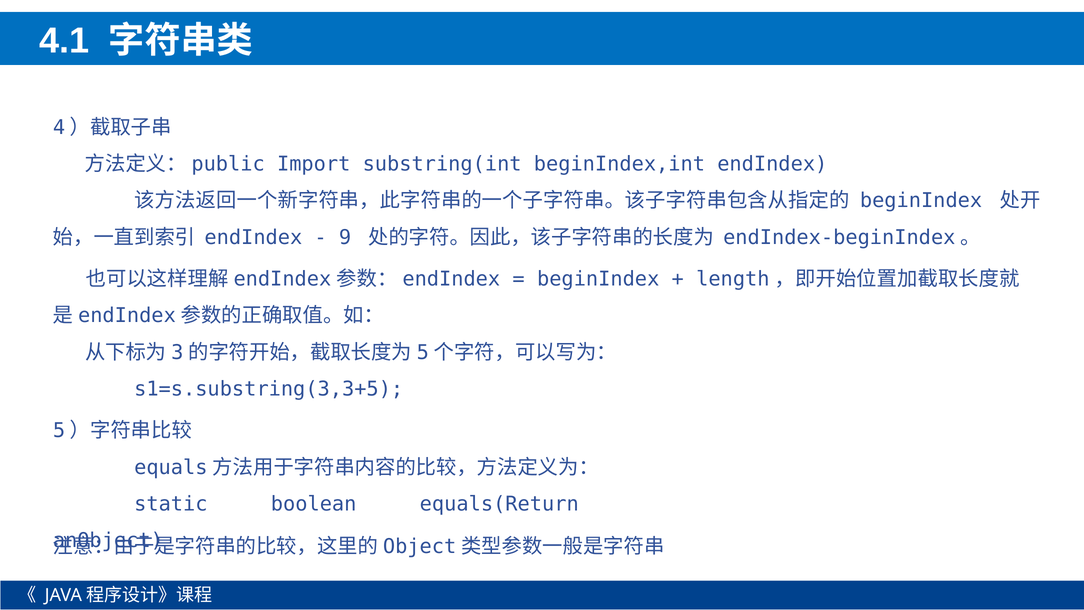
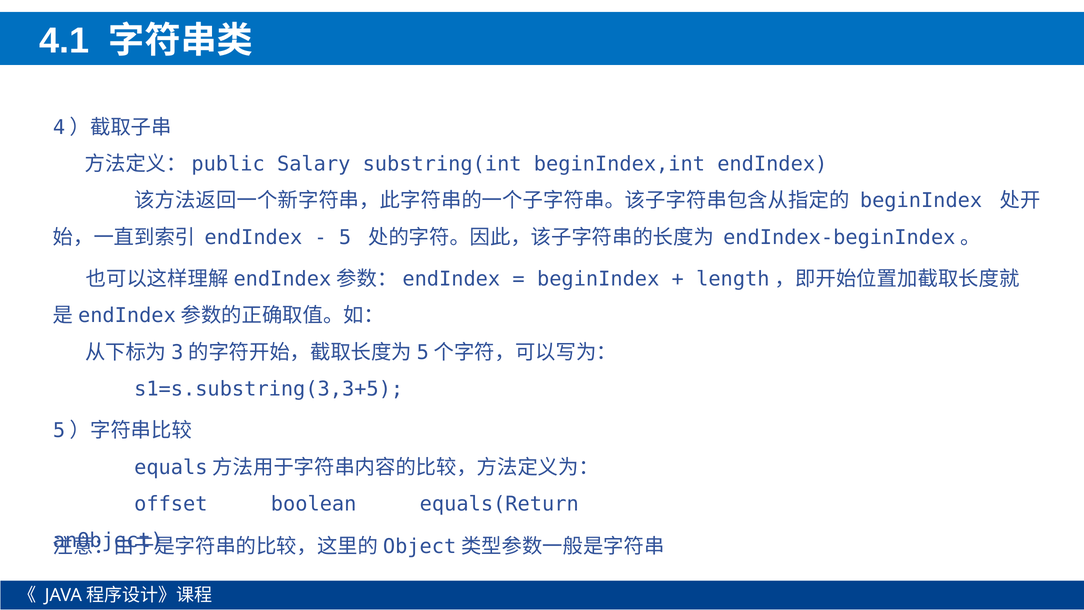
Import: Import -> Salary
9: 9 -> 5
static: static -> offset
